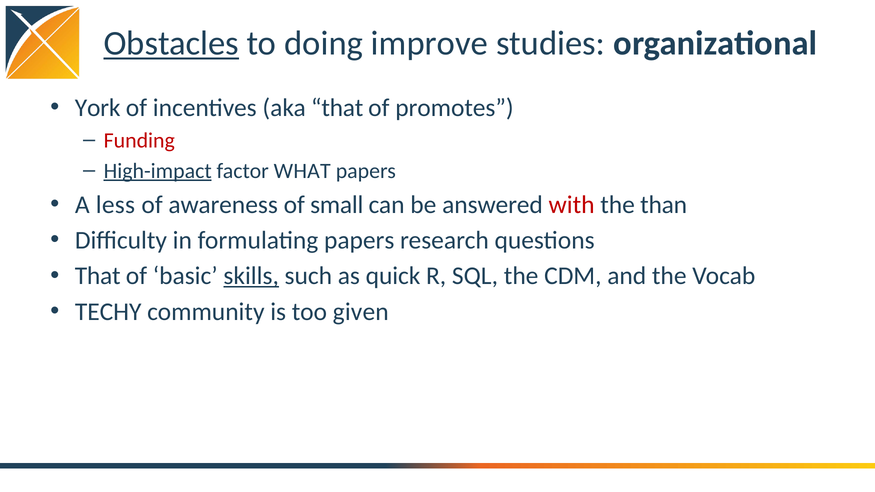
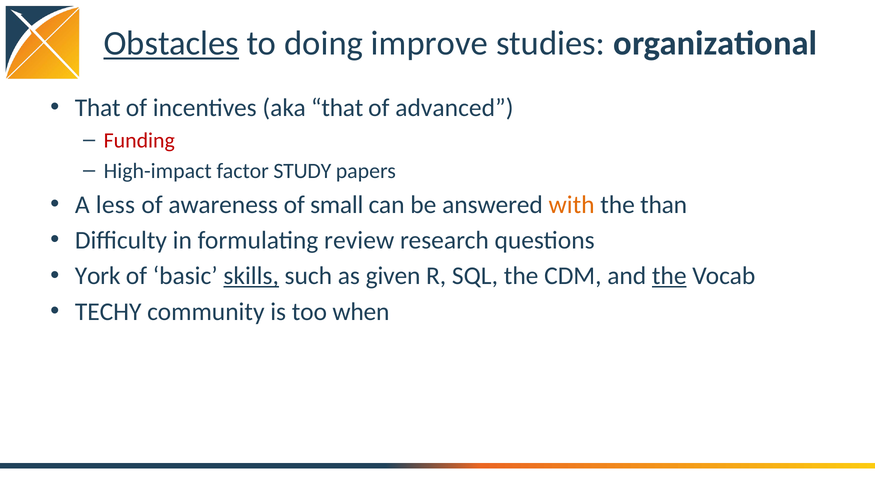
York at (98, 108): York -> That
promotes: promotes -> advanced
High-impact underline: present -> none
WHAT: WHAT -> STUDY
with colour: red -> orange
formulating papers: papers -> review
That at (98, 276): That -> York
quick: quick -> given
the at (669, 276) underline: none -> present
given: given -> when
